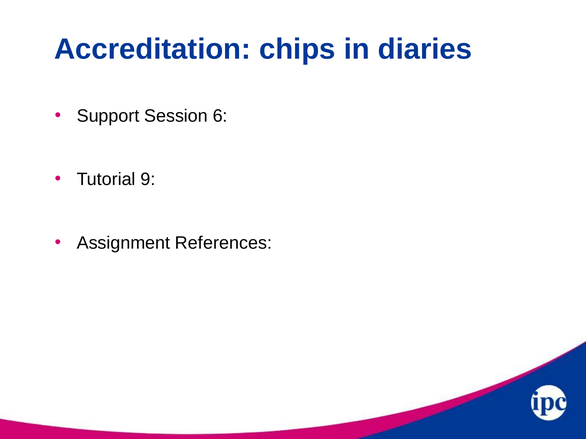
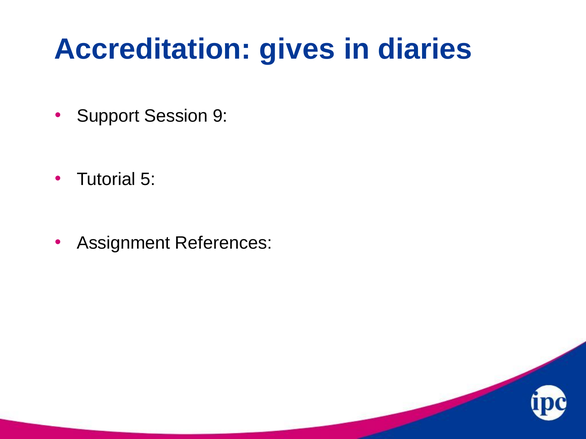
chips: chips -> gives
6: 6 -> 9
9: 9 -> 5
